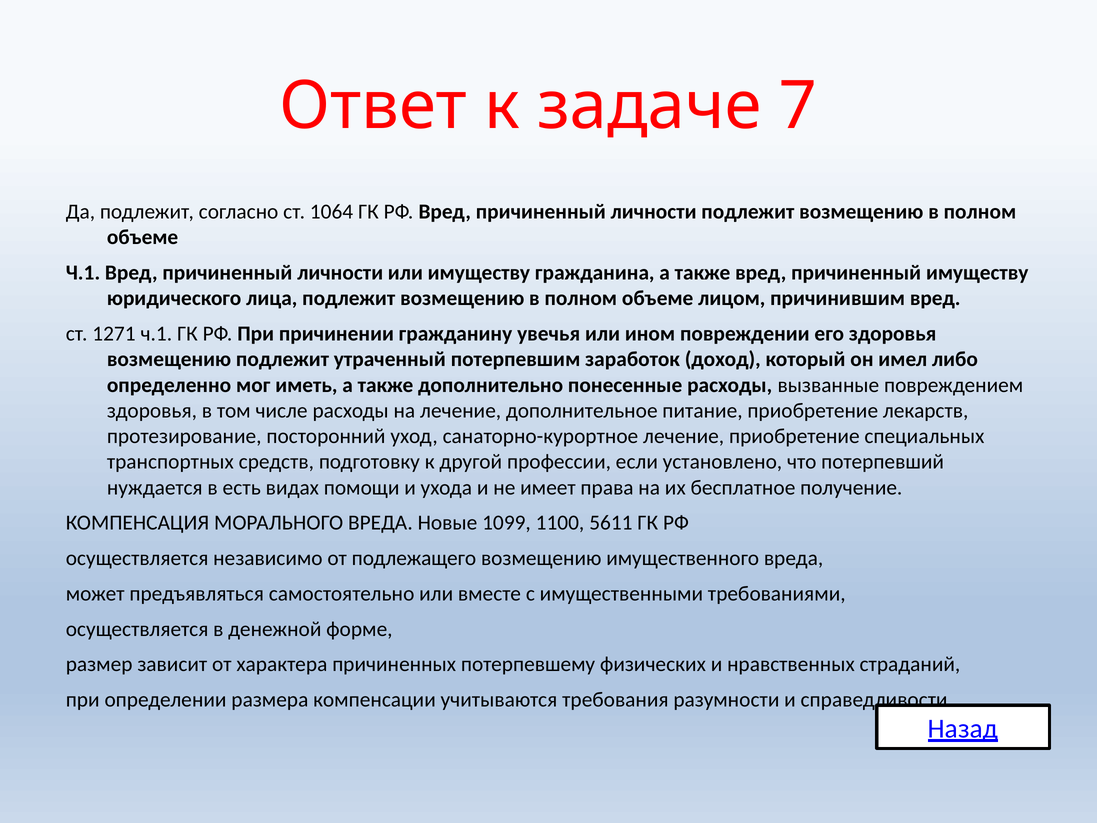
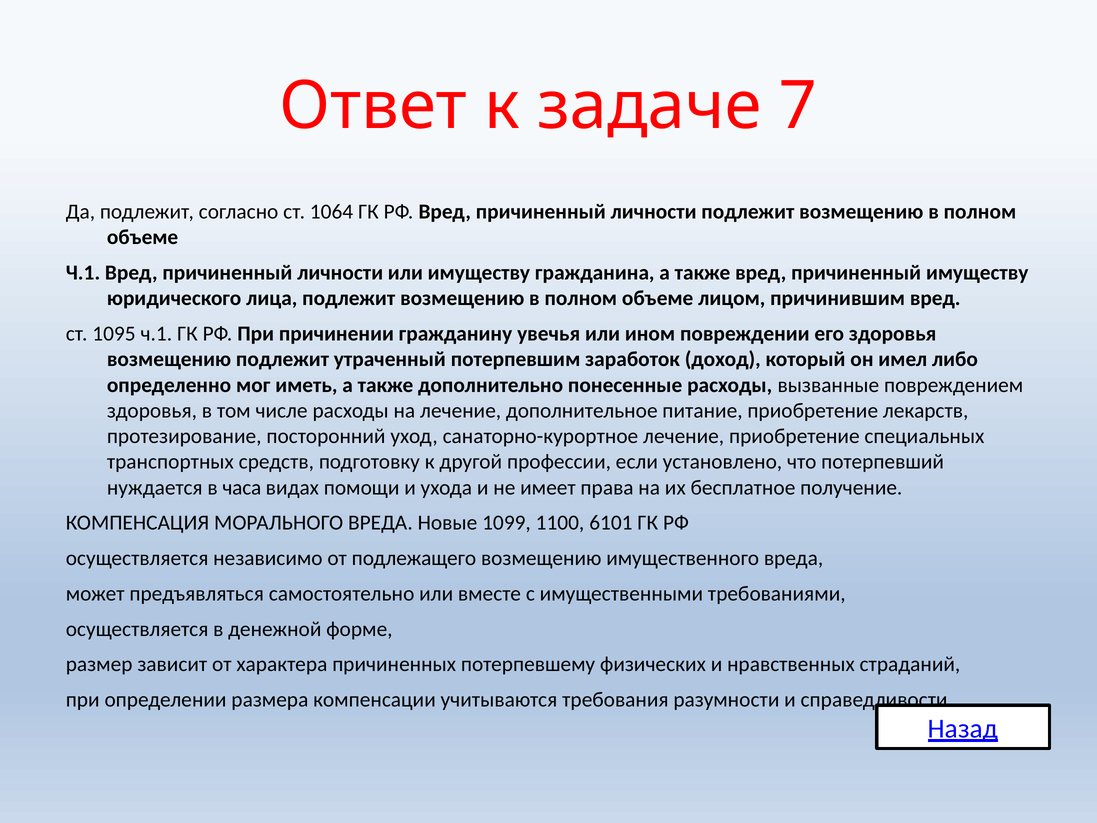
1271: 1271 -> 1095
есть: есть -> часа
5611: 5611 -> 6101
